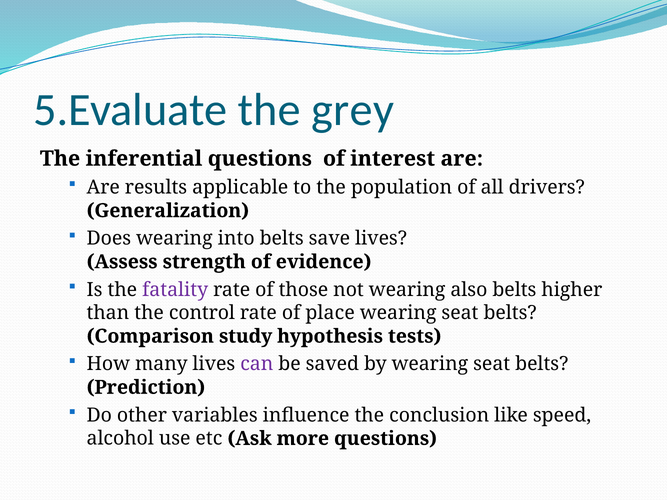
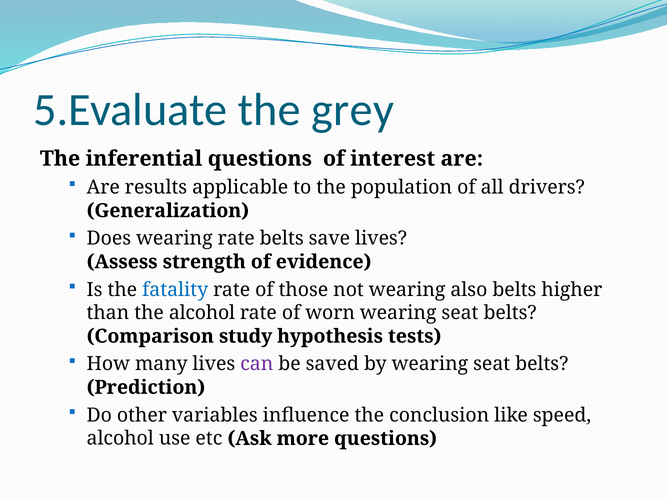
wearing into: into -> rate
fatality colour: purple -> blue
the control: control -> alcohol
place: place -> worn
